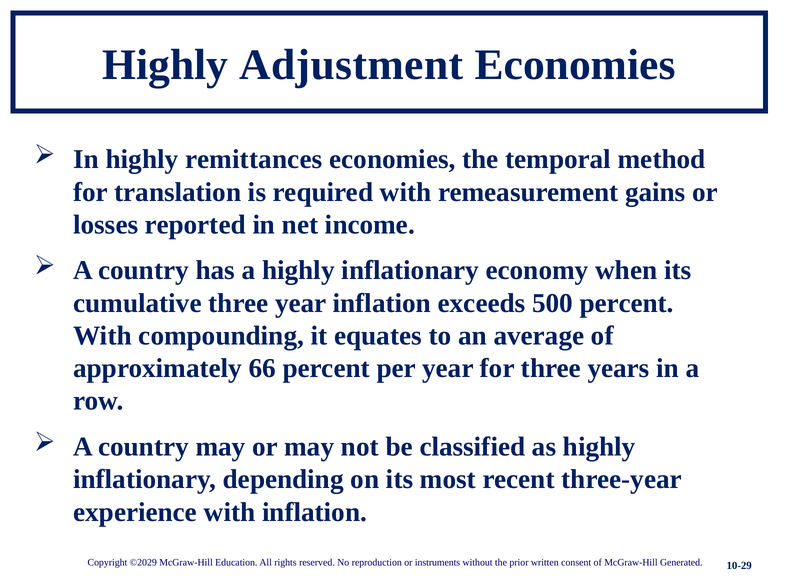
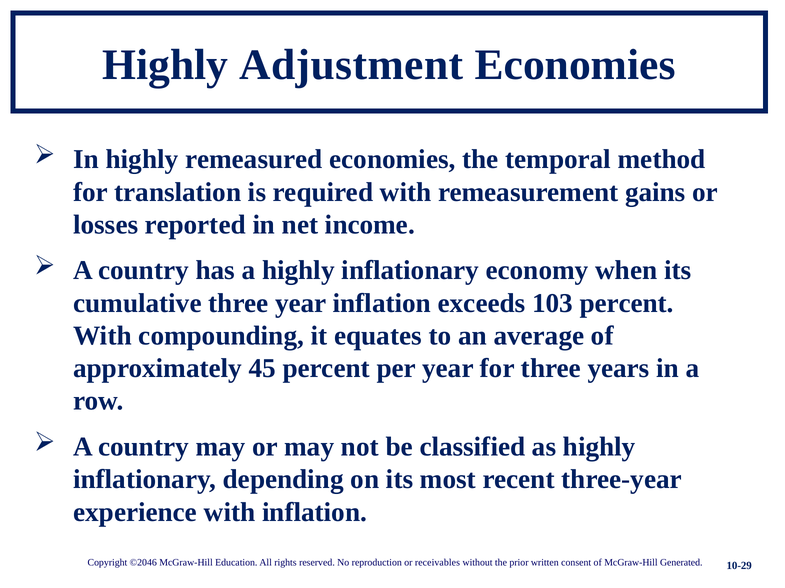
remittances: remittances -> remeasured
500: 500 -> 103
66: 66 -> 45
©2029: ©2029 -> ©2046
instruments: instruments -> receivables
